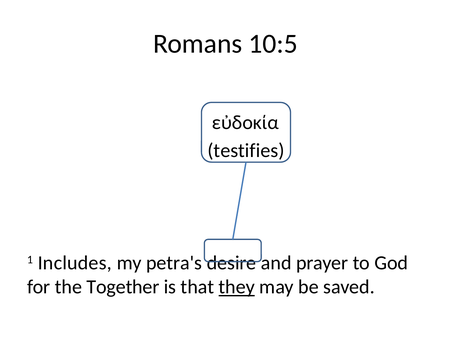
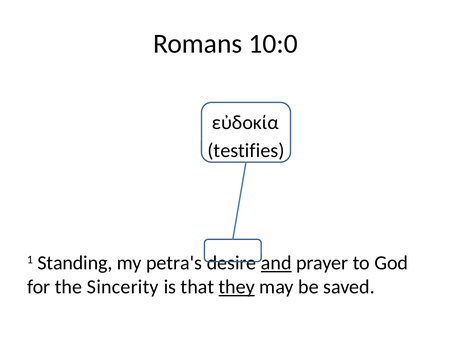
10:5: 10:5 -> 10:0
Includes: Includes -> Standing
and underline: none -> present
Together: Together -> Sincerity
